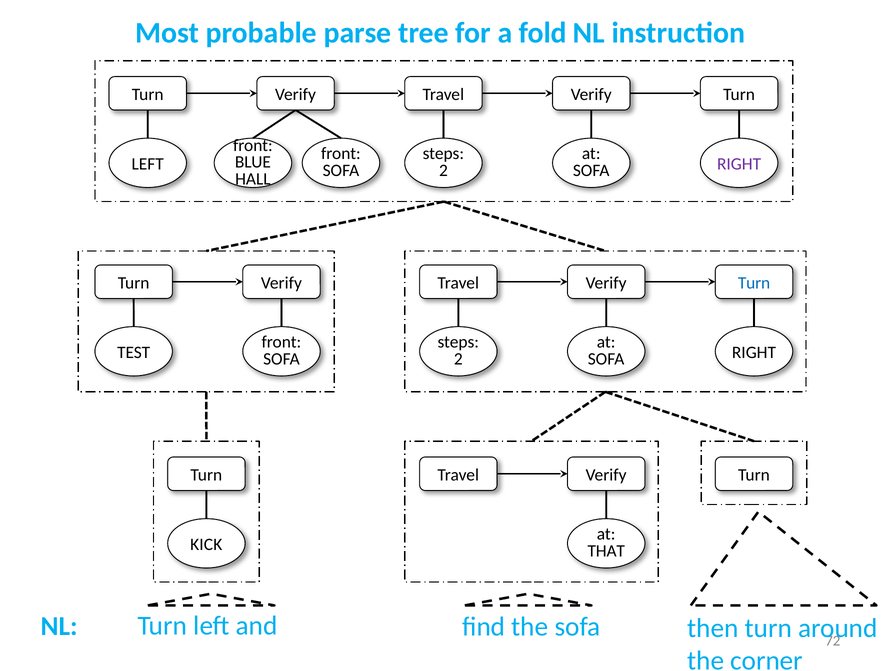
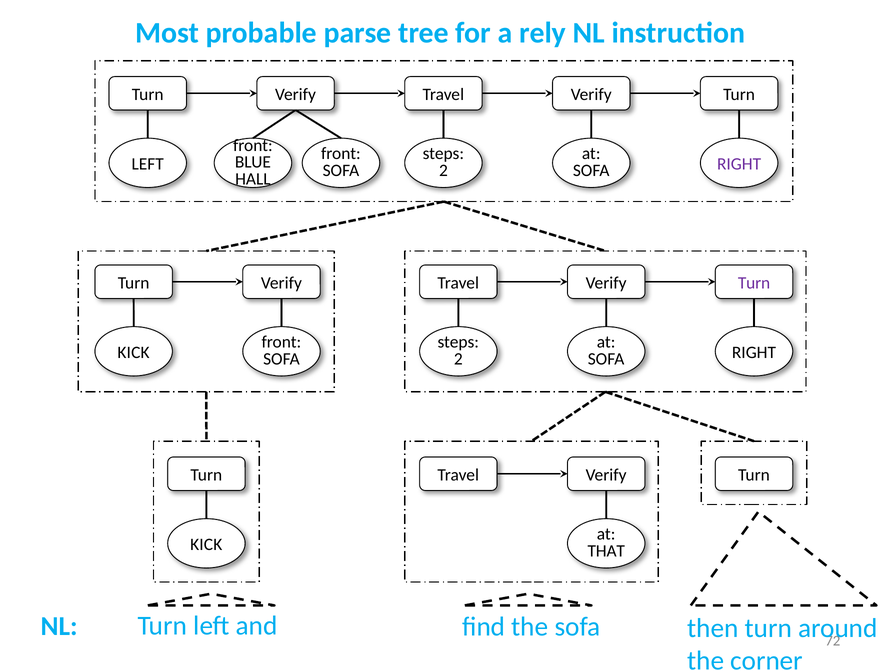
fold: fold -> rely
Turn at (754, 283) colour: blue -> purple
TEST at (134, 352): TEST -> KICK
